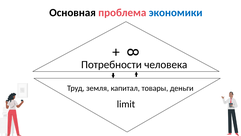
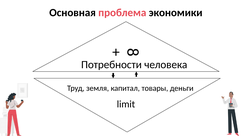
экономики colour: blue -> black
